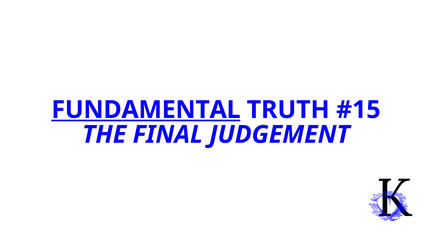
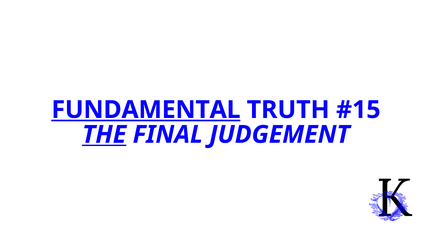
THE underline: none -> present
